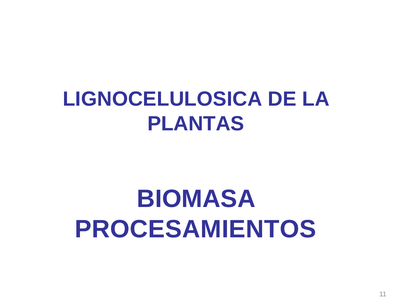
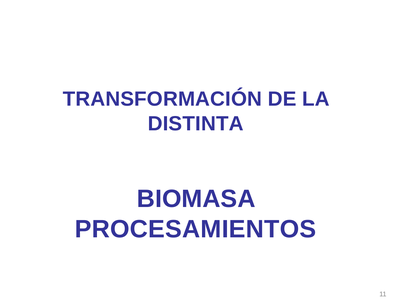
LIGNOCELULOSICA: LIGNOCELULOSICA -> TRANSFORMACIÓN
PLANTAS: PLANTAS -> DISTINTA
